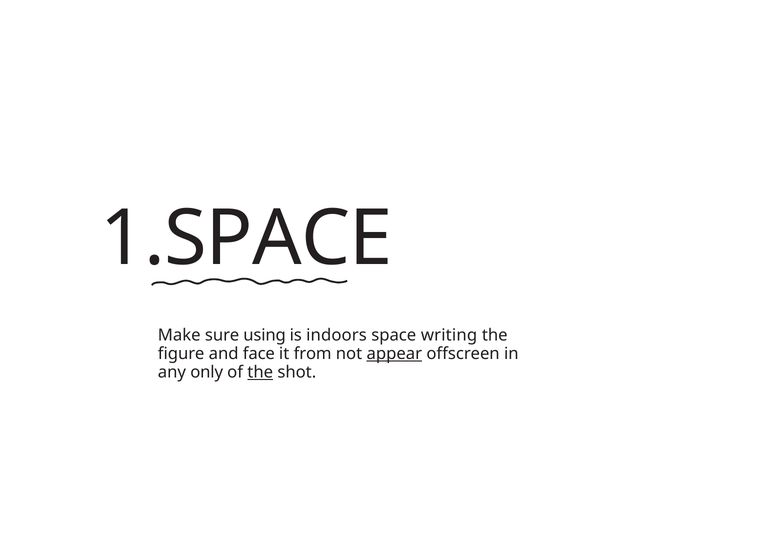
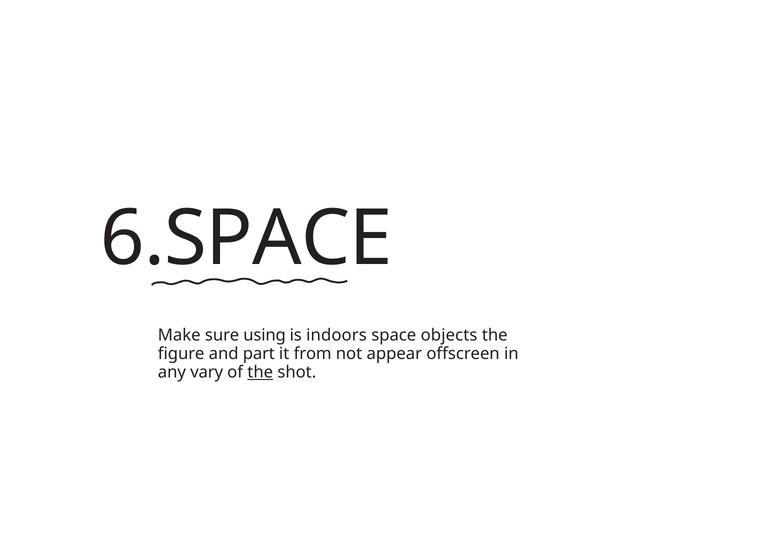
1.SPACE: 1.SPACE -> 6.SPACE
writing: writing -> objects
face: face -> part
appear underline: present -> none
only: only -> vary
